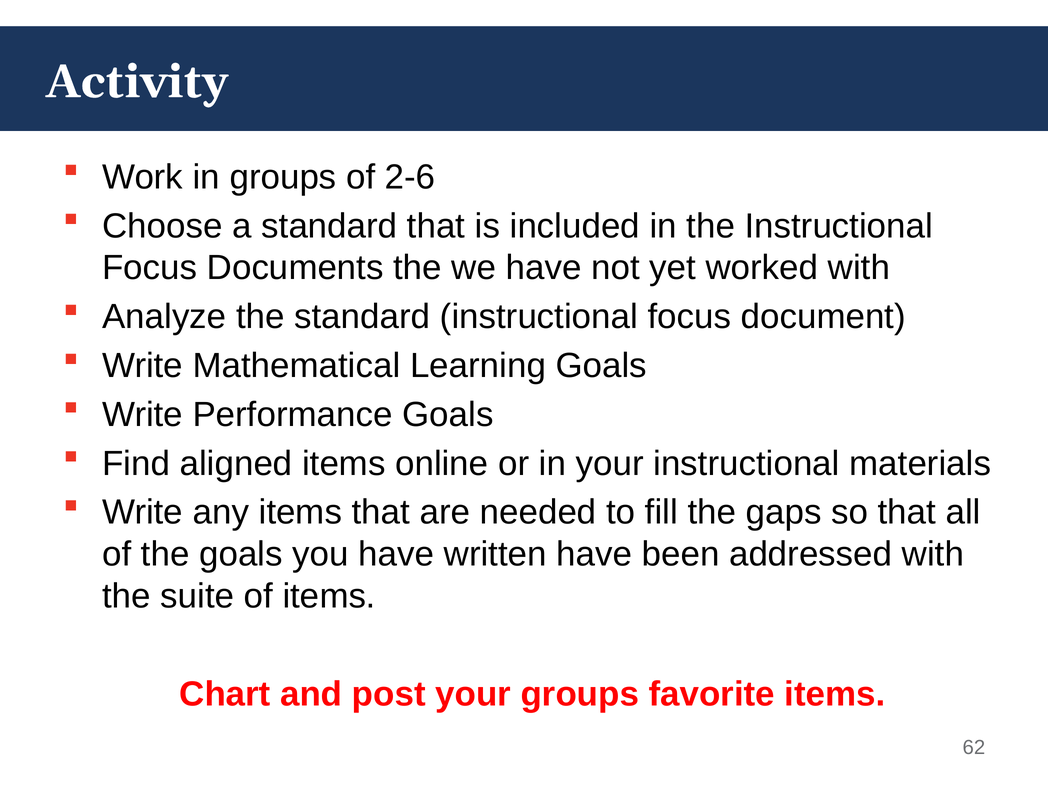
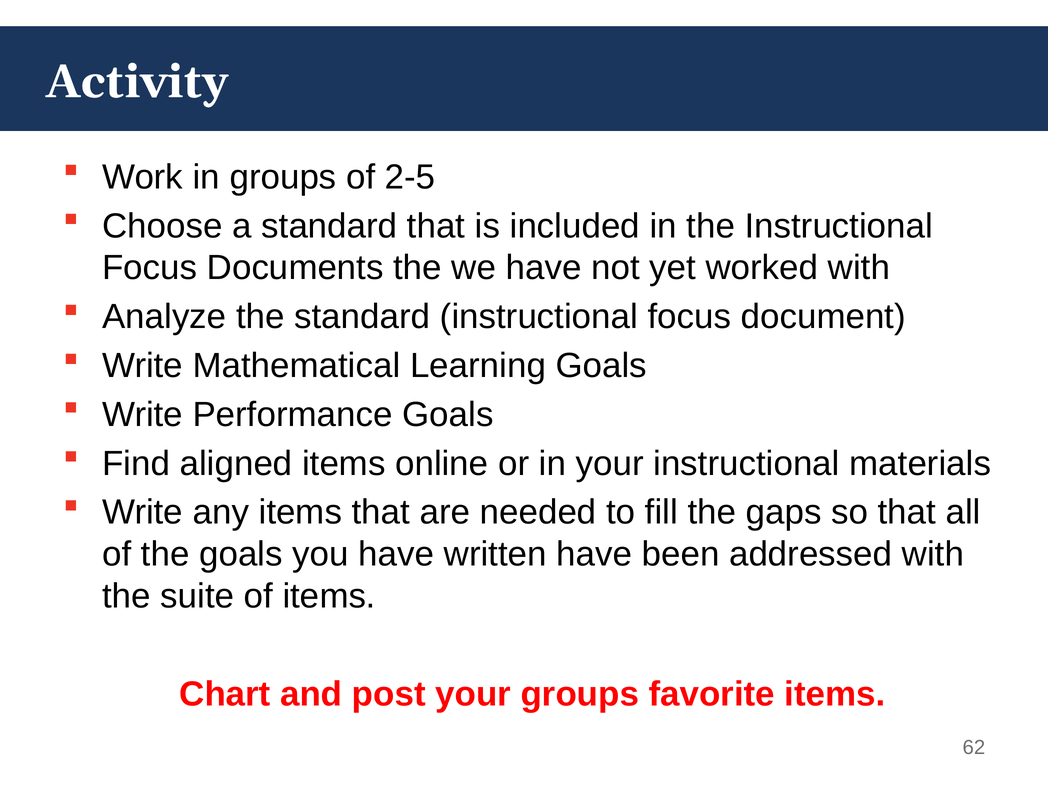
2-6: 2-6 -> 2-5
